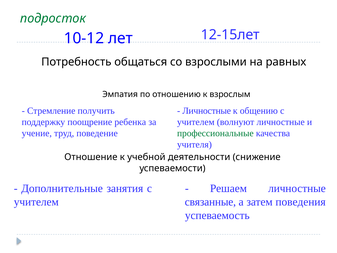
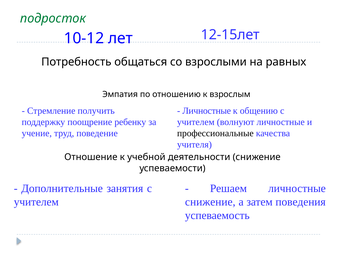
ребенка: ребенка -> ребенку
профессиональные colour: green -> black
связанные at (210, 202): связанные -> снижение
